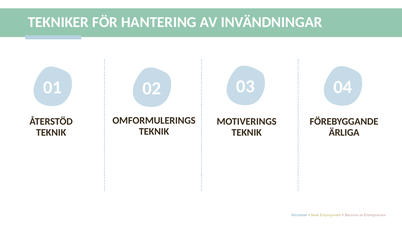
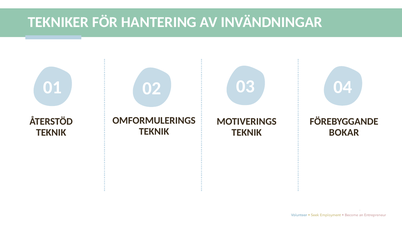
ÄRLIGA: ÄRLIGA -> BOKAR
